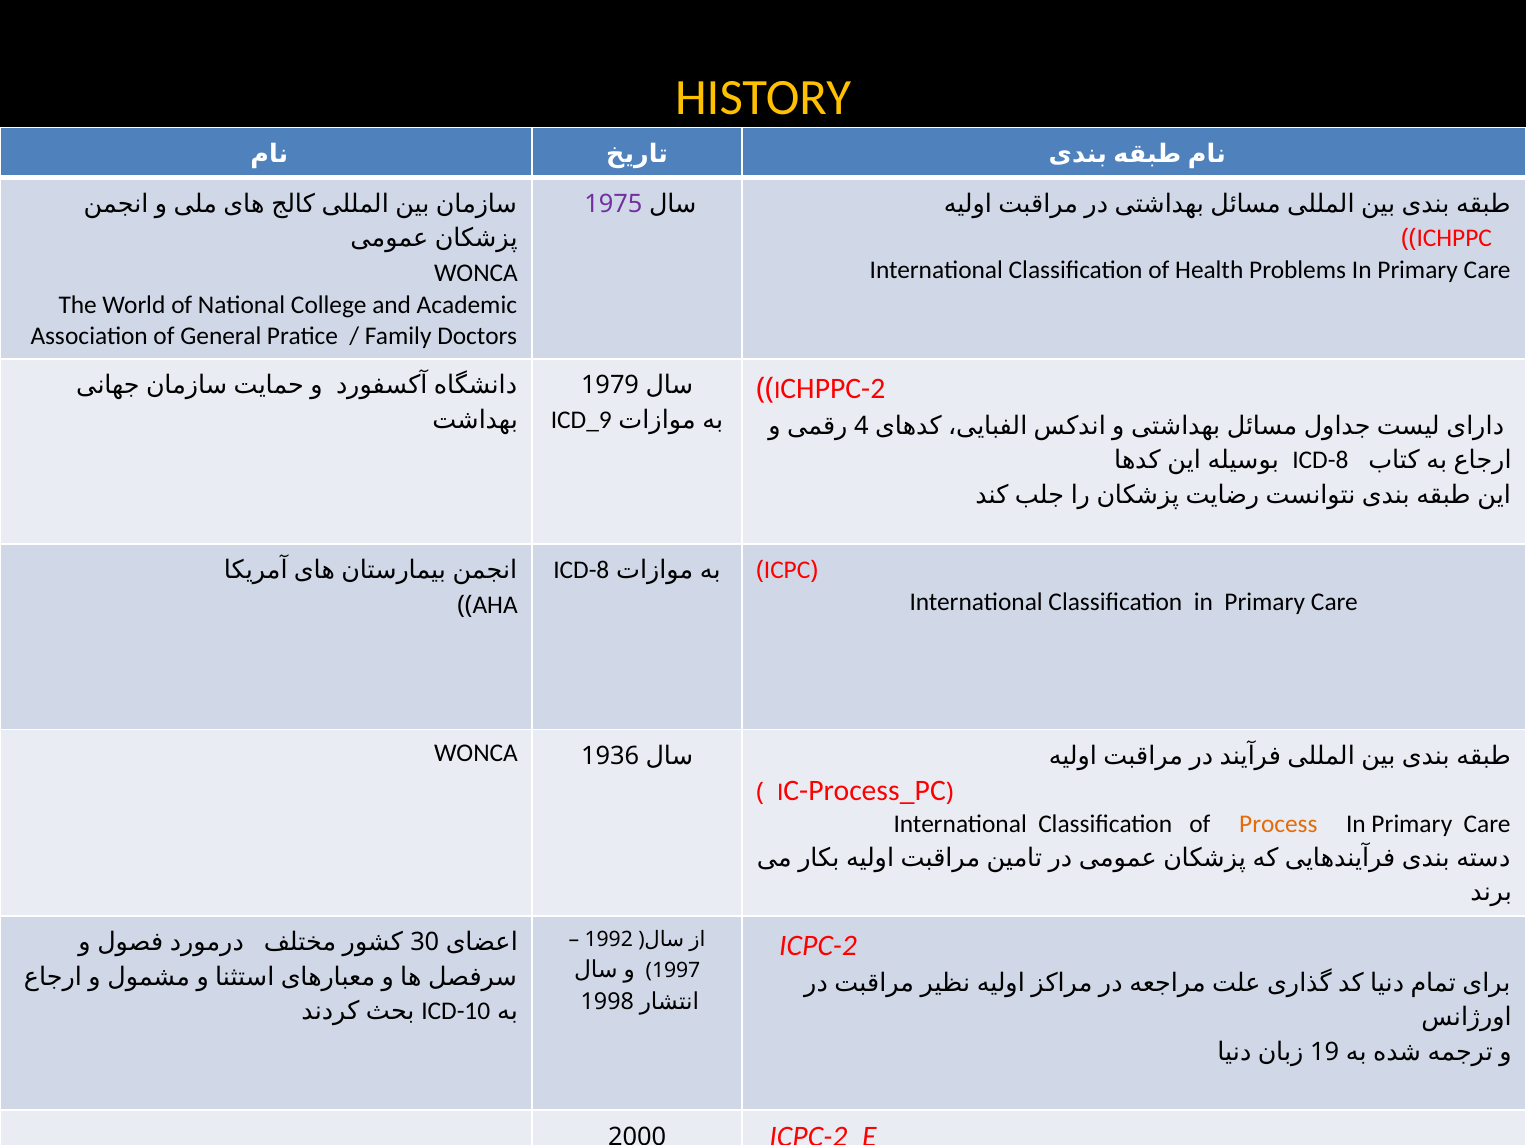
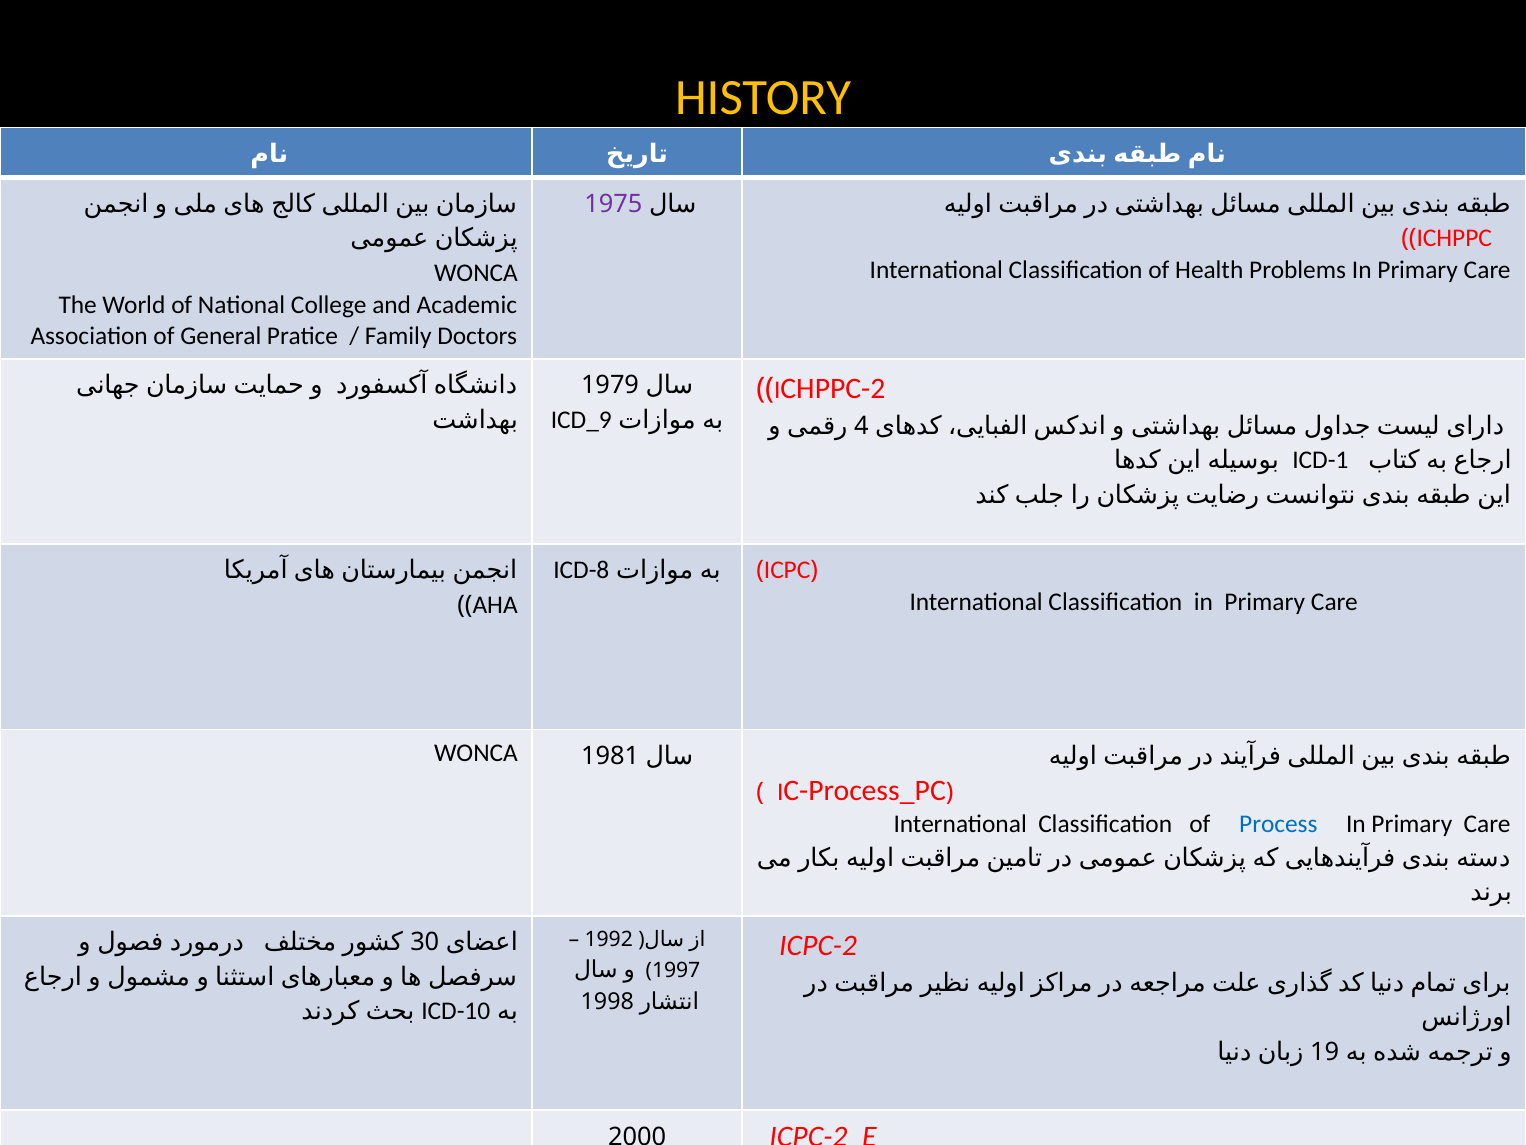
ICD-8 at (1320, 460): ICD-8 -> ICD-1
1936: 1936 -> 1981
Process colour: orange -> blue
